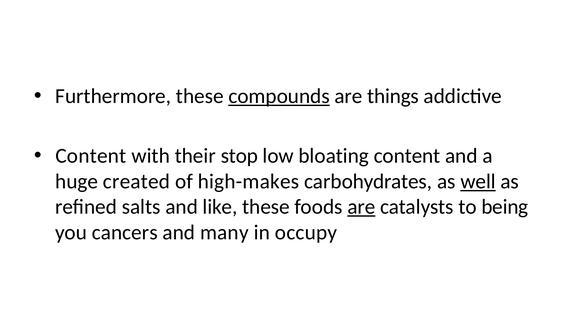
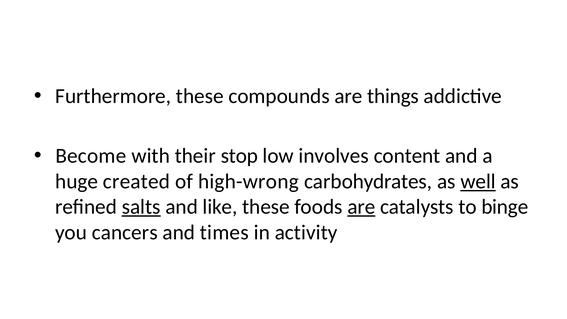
compounds underline: present -> none
Content at (91, 156): Content -> Become
bloating: bloating -> involves
high-makes: high-makes -> high-wrong
salts underline: none -> present
being: being -> binge
many: many -> times
occupy: occupy -> activity
